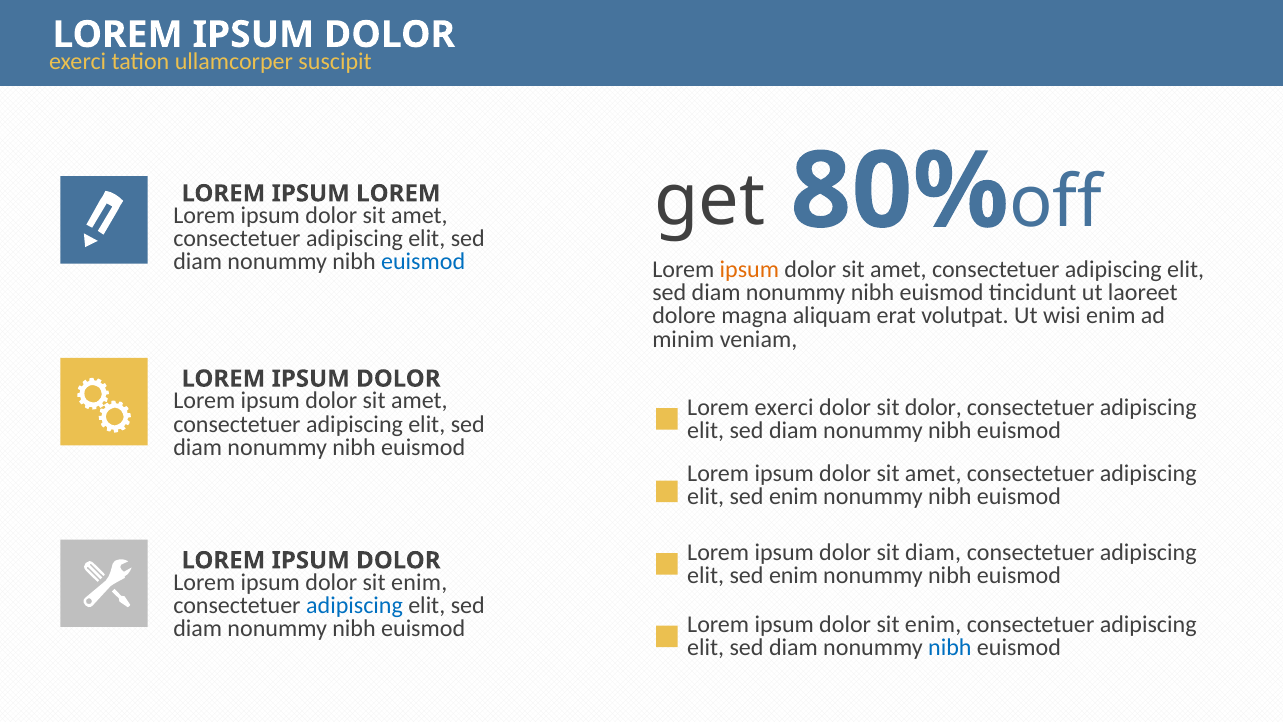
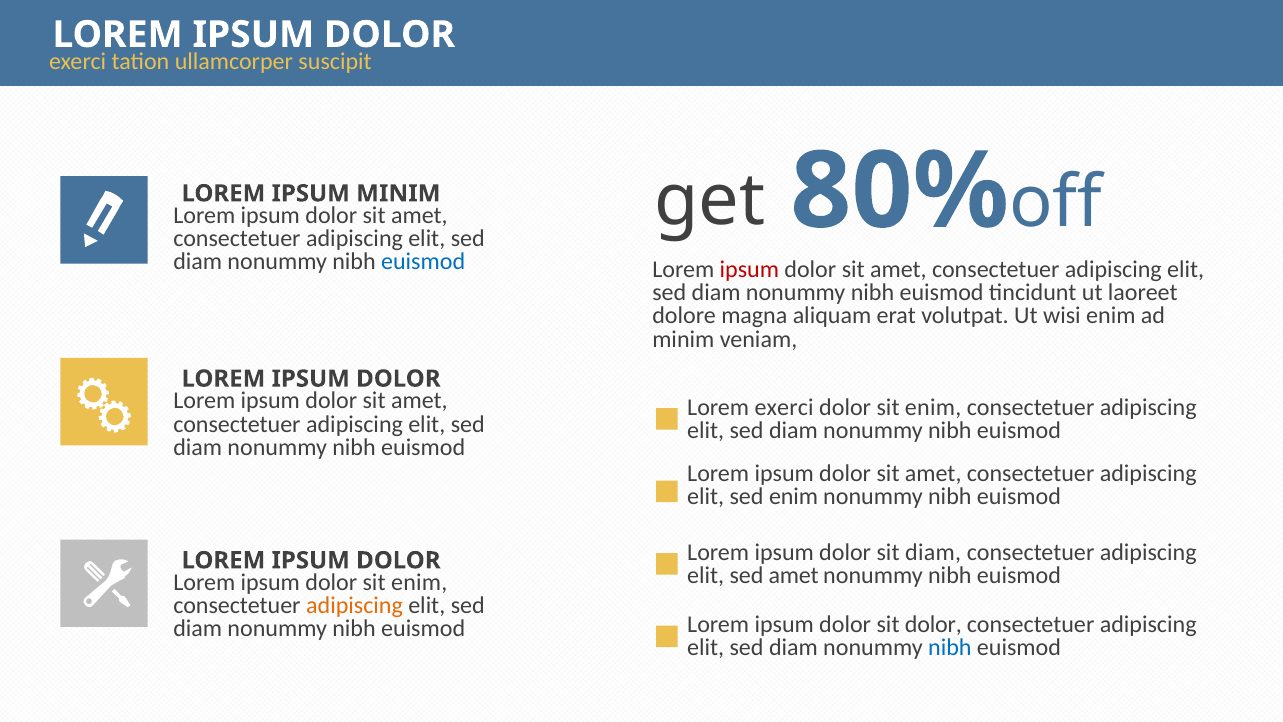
IPSUM LOREM: LOREM -> MINIM
ipsum at (749, 270) colour: orange -> red
dolor at (933, 407): dolor -> enim
enim at (794, 575): enim -> amet
adipiscing at (354, 606) colour: blue -> orange
enim at (933, 624): enim -> dolor
